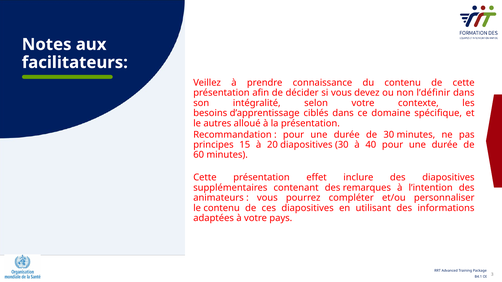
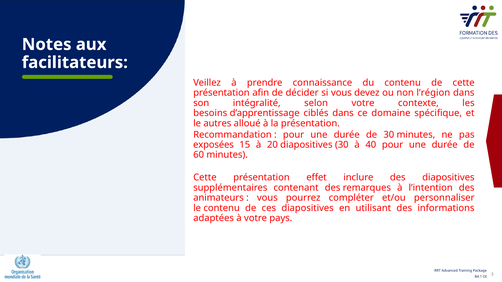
l’définir: l’définir -> l’région
principes: principes -> exposées
